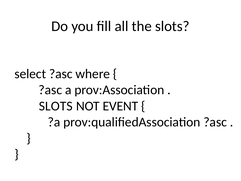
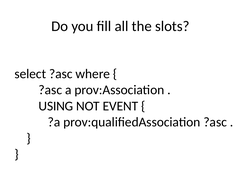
SLOTS at (56, 106): SLOTS -> USING
